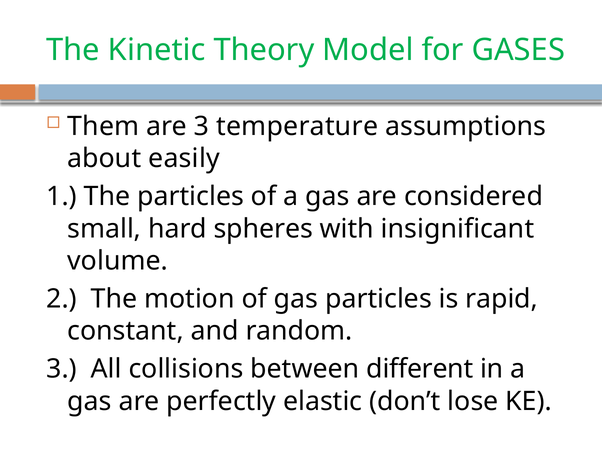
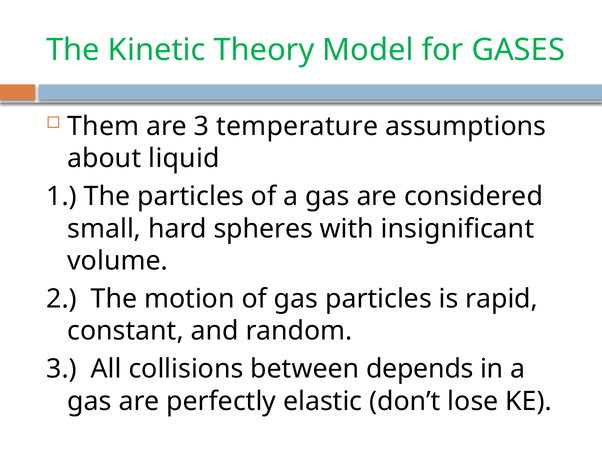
easily: easily -> liquid
different: different -> depends
